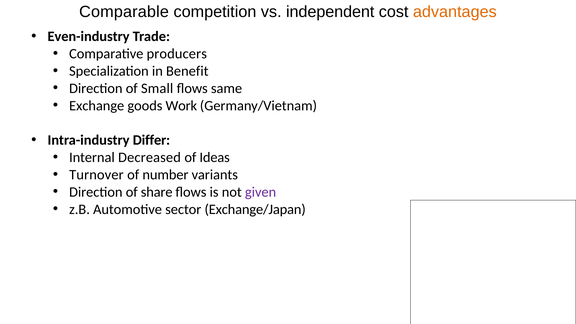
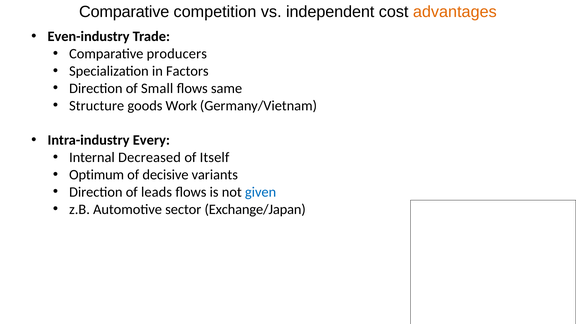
Comparable at (124, 12): Comparable -> Comparative
Benefit: Benefit -> Factors
Exchange: Exchange -> Structure
Differ: Differ -> Every
Ideas: Ideas -> Itself
Turnover: Turnover -> Optimum
number: number -> decisive
share: share -> leads
given colour: purple -> blue
